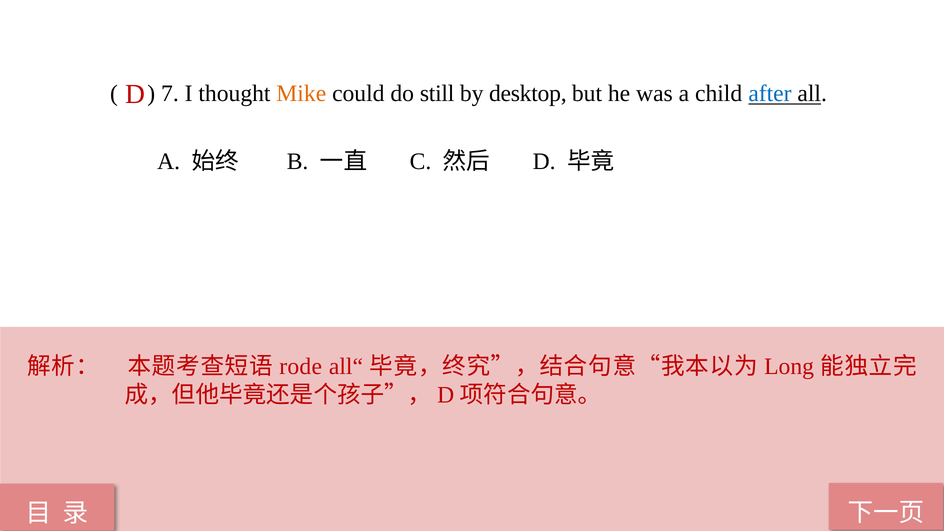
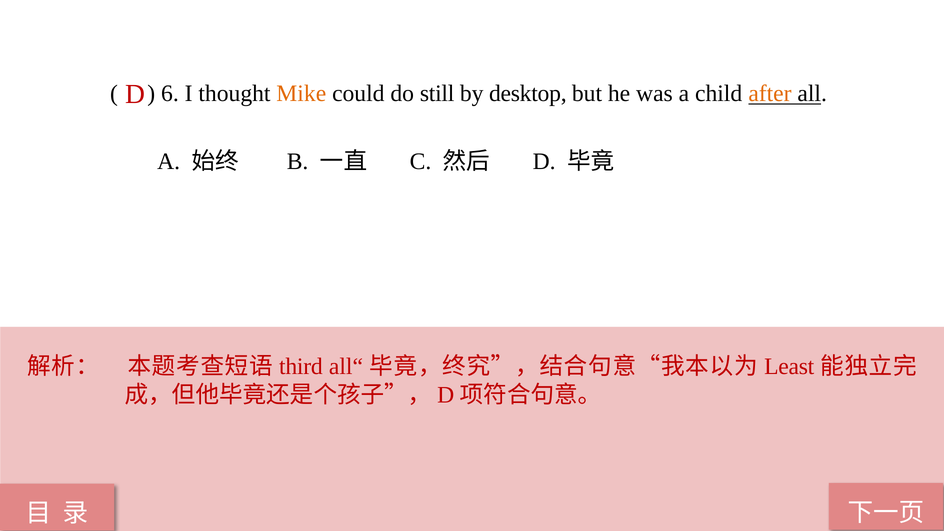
7: 7 -> 6
after colour: blue -> orange
rode: rode -> third
Long: Long -> Least
